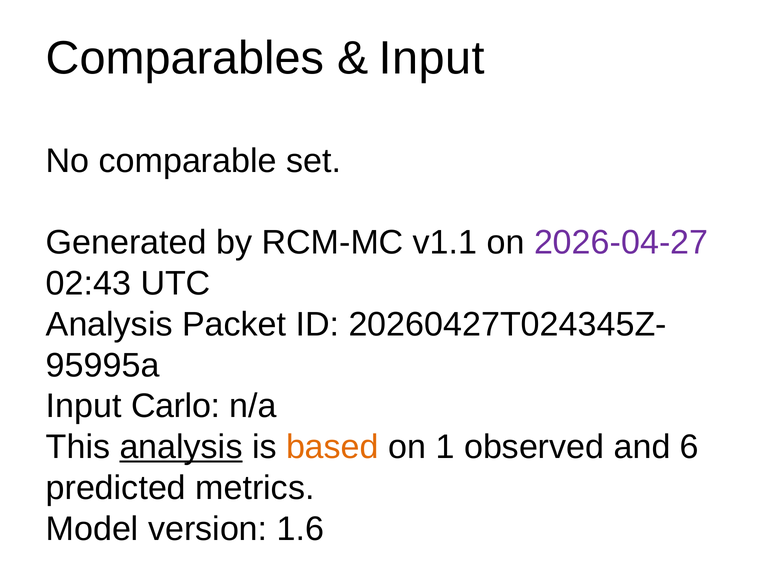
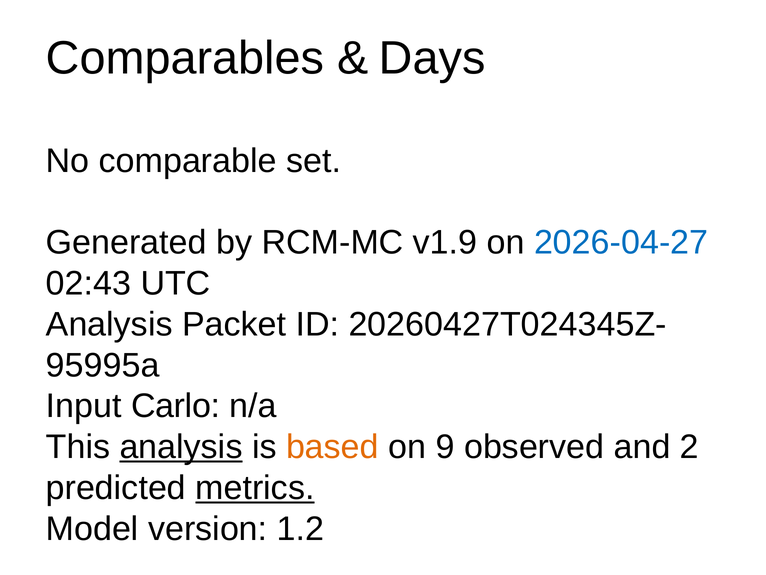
Input at (432, 58): Input -> Days
v1.1: v1.1 -> v1.9
2026-04-27 colour: purple -> blue
1: 1 -> 9
6: 6 -> 2
metrics underline: none -> present
1.6: 1.6 -> 1.2
